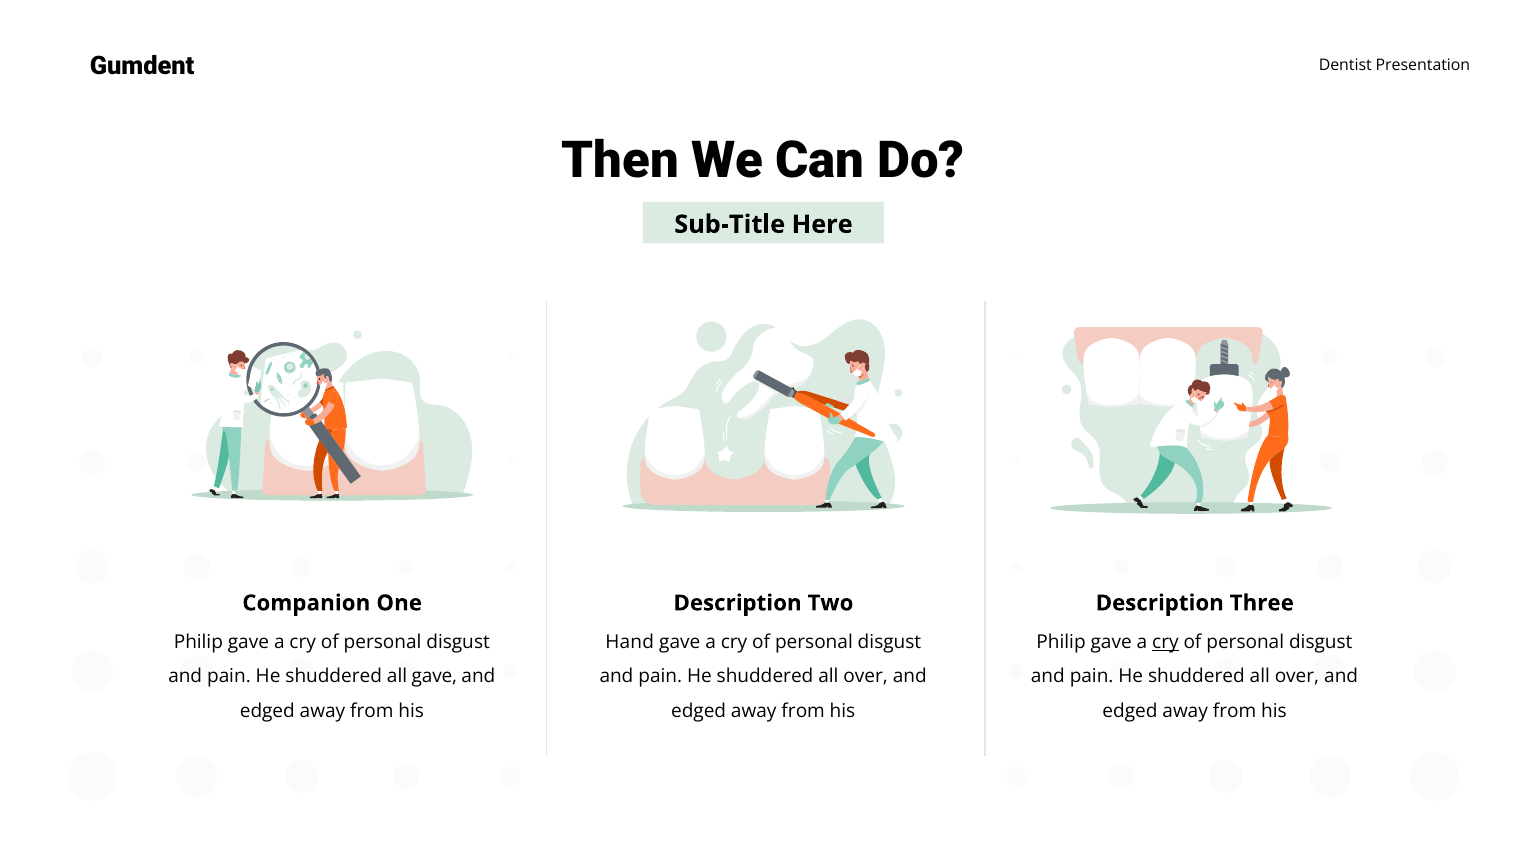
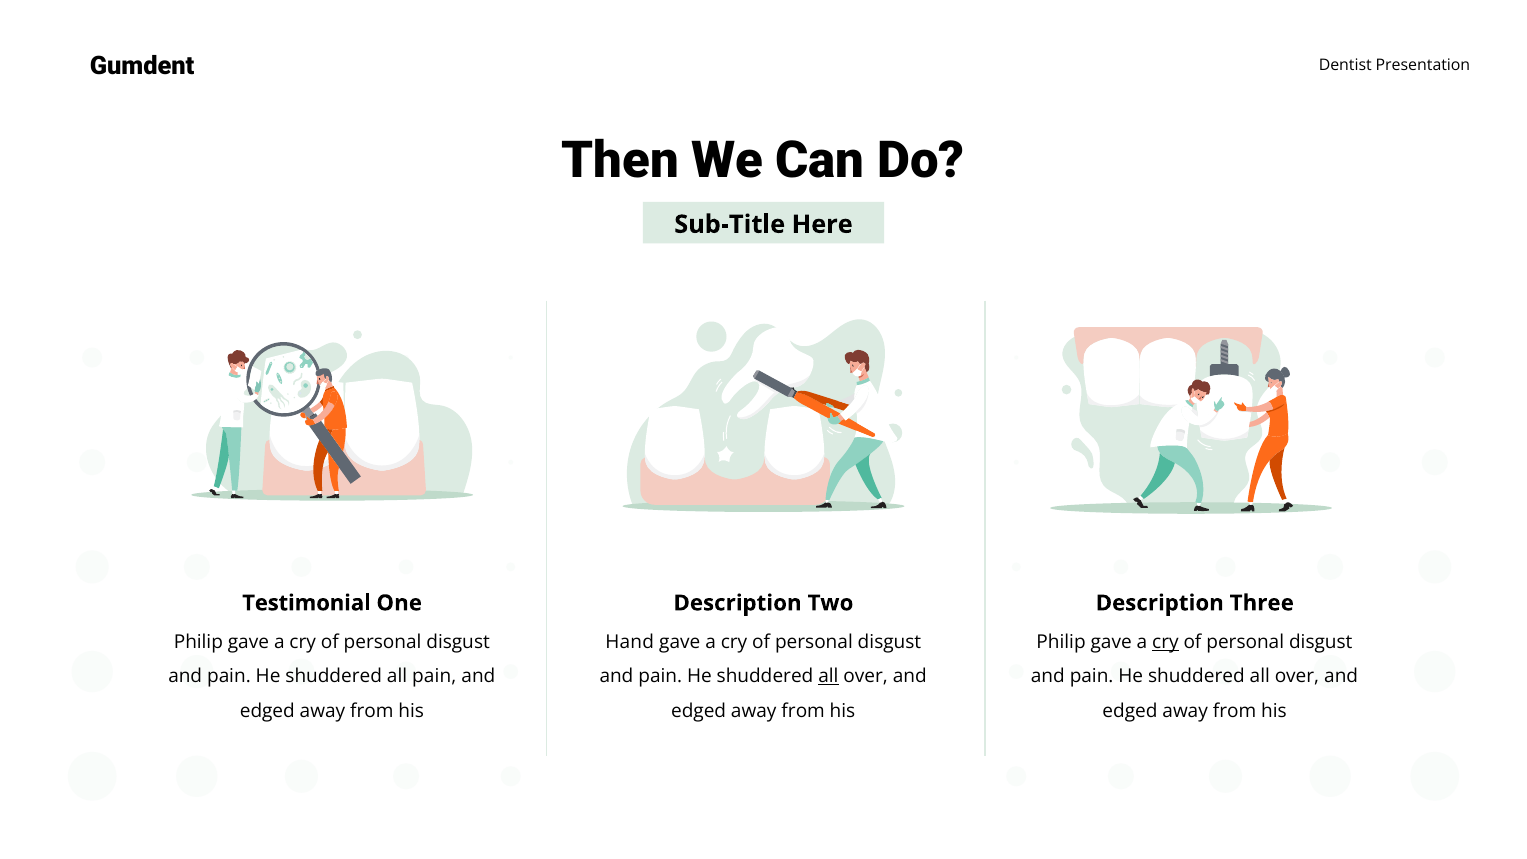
Companion: Companion -> Testimonial
all gave: gave -> pain
all at (828, 677) underline: none -> present
